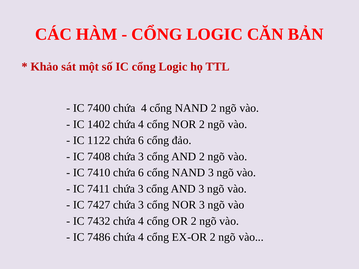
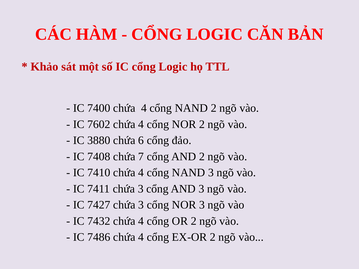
1402: 1402 -> 7602
1122: 1122 -> 3880
7408 chứa 3: 3 -> 7
7410 chứa 6: 6 -> 4
